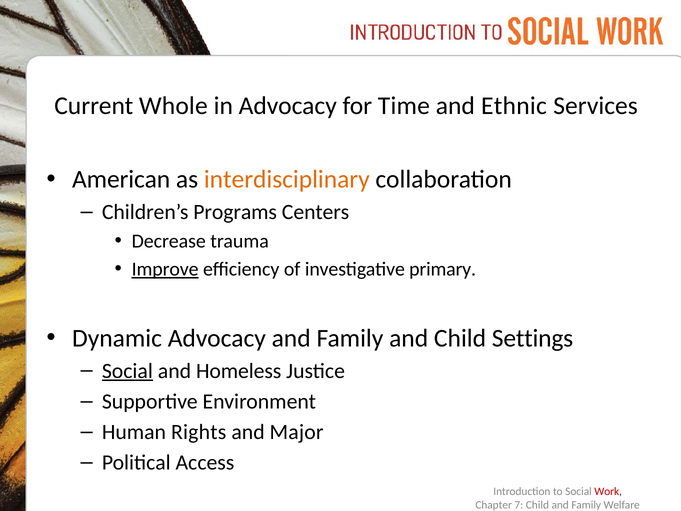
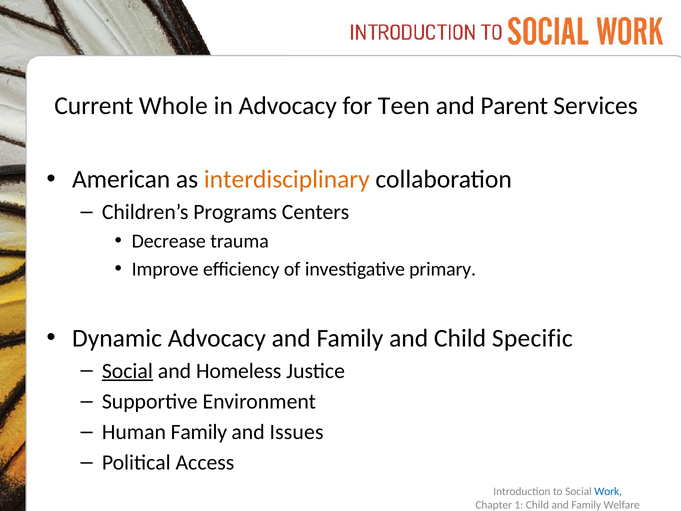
Time: Time -> Teen
Ethnic: Ethnic -> Parent
Improve underline: present -> none
Settings: Settings -> Specific
Human Rights: Rights -> Family
Major: Major -> Issues
Work colour: red -> blue
7: 7 -> 1
